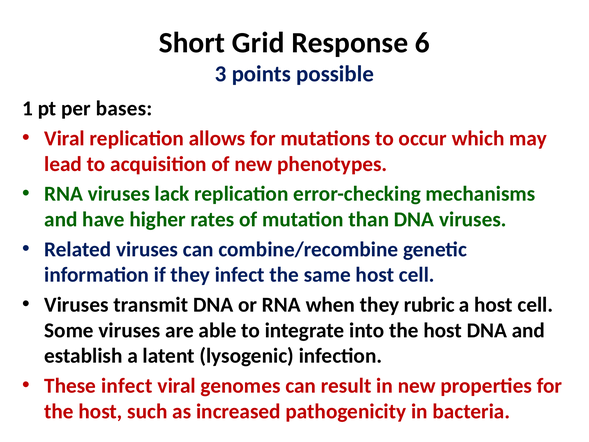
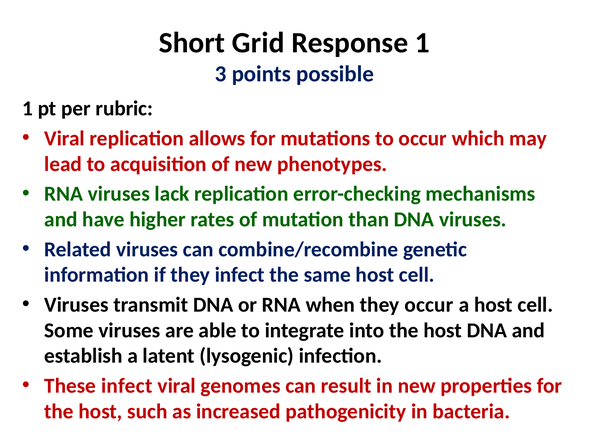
Response 6: 6 -> 1
bases: bases -> rubric
they rubric: rubric -> occur
